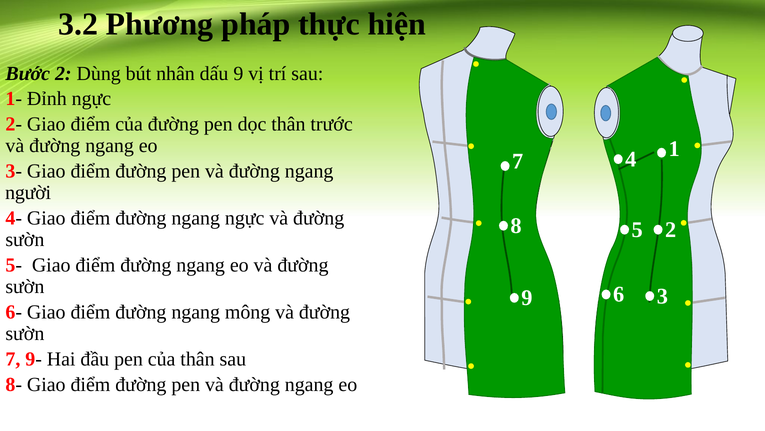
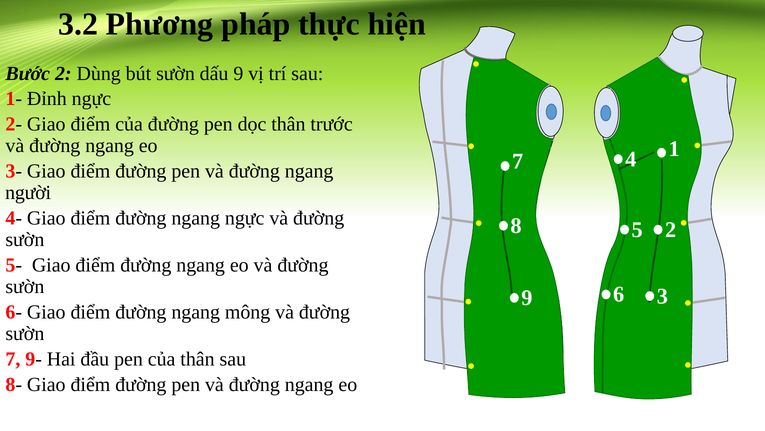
bút nhân: nhân -> sườn
